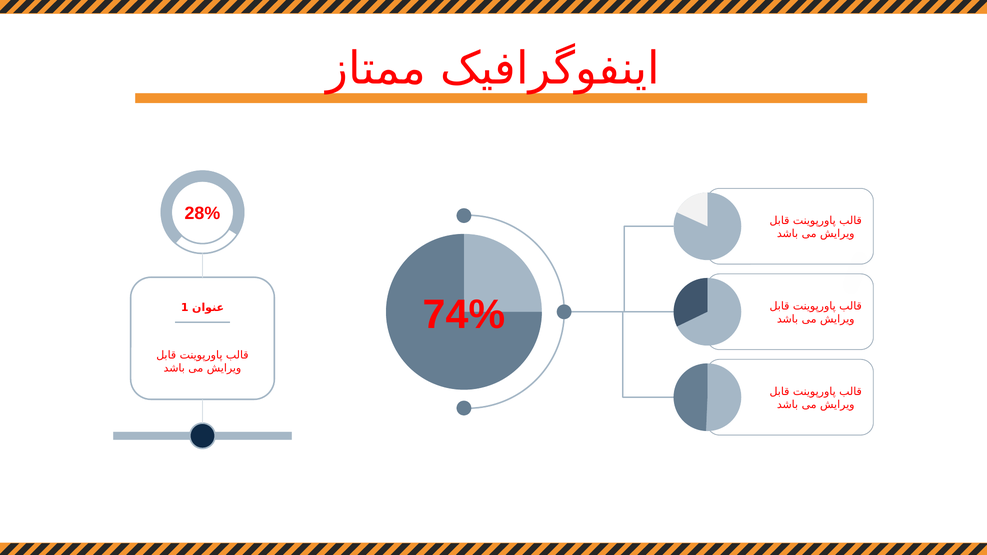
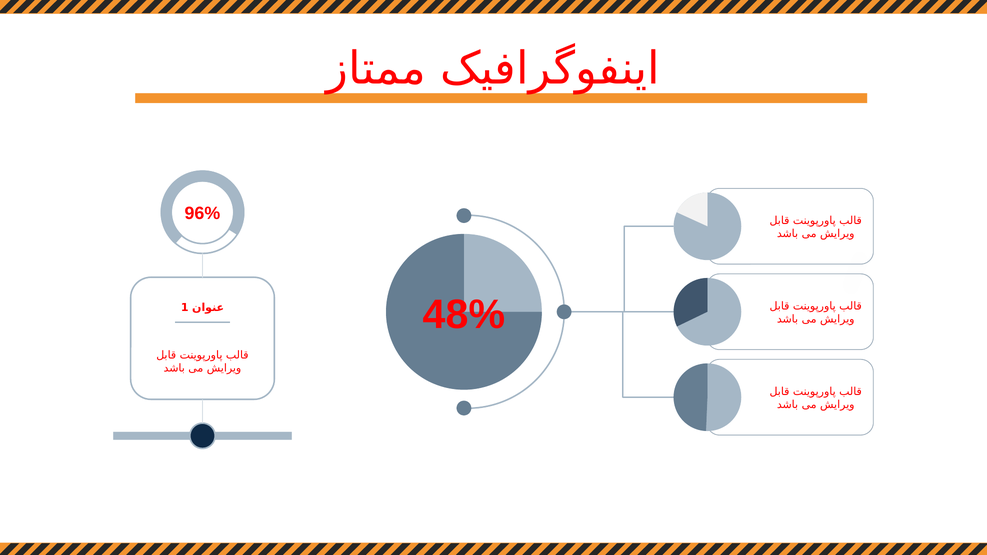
28%: 28% -> 96%
74%: 74% -> 48%
